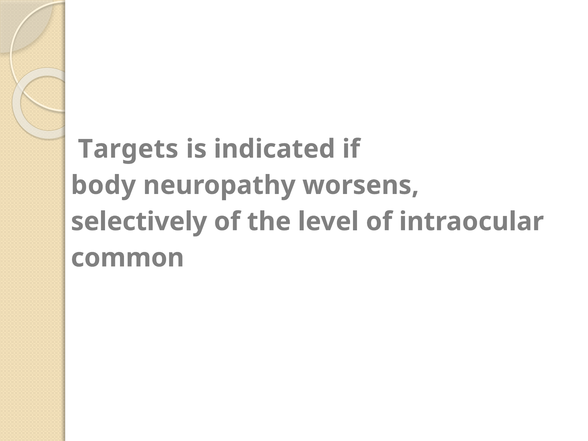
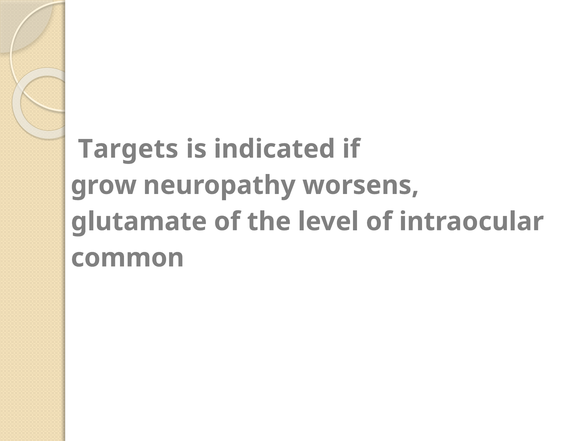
body: body -> grow
selectively: selectively -> glutamate
